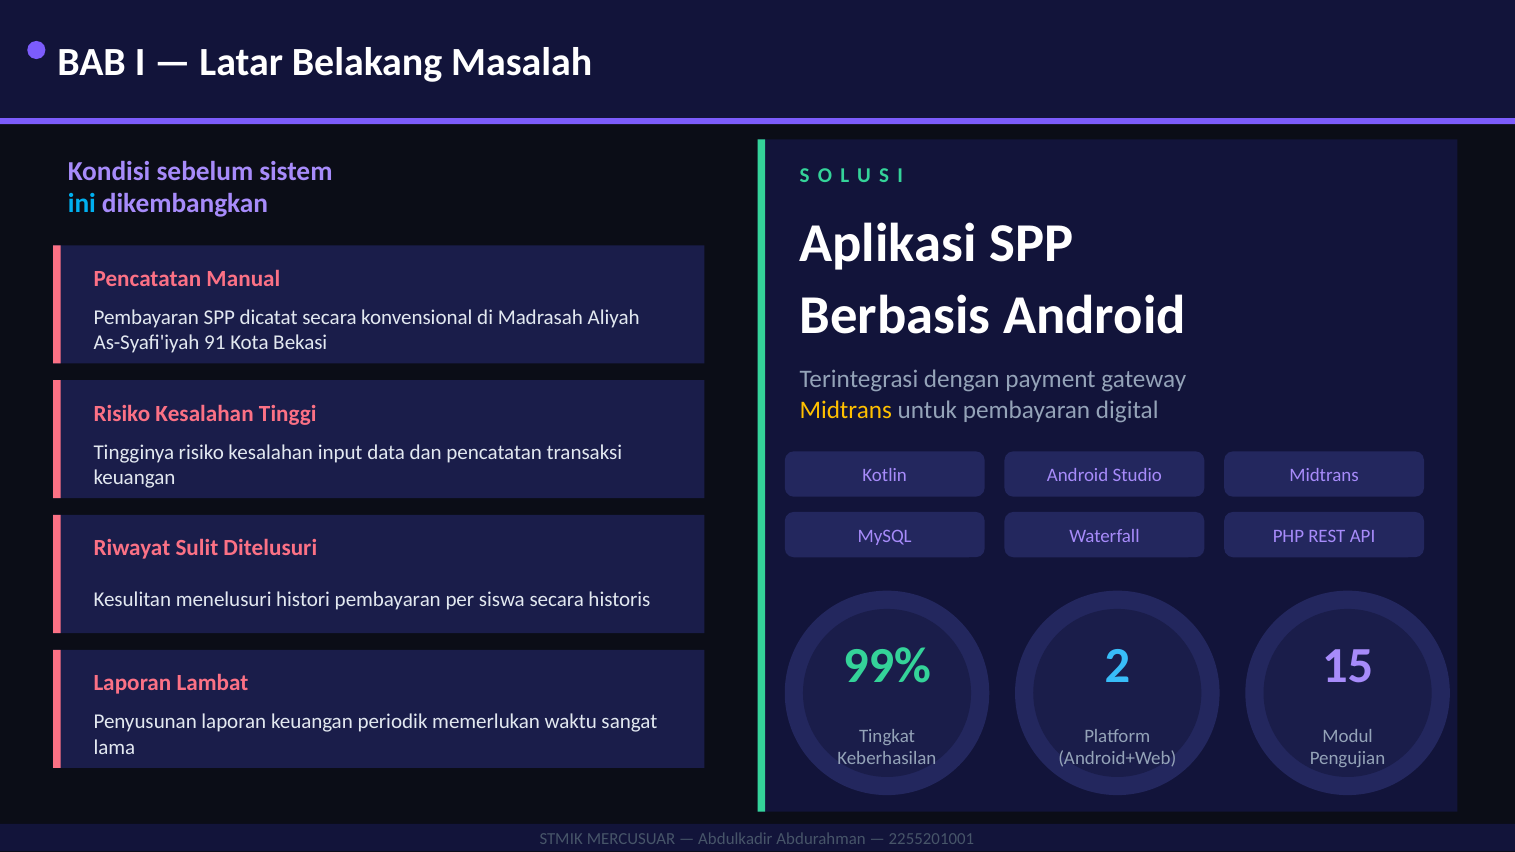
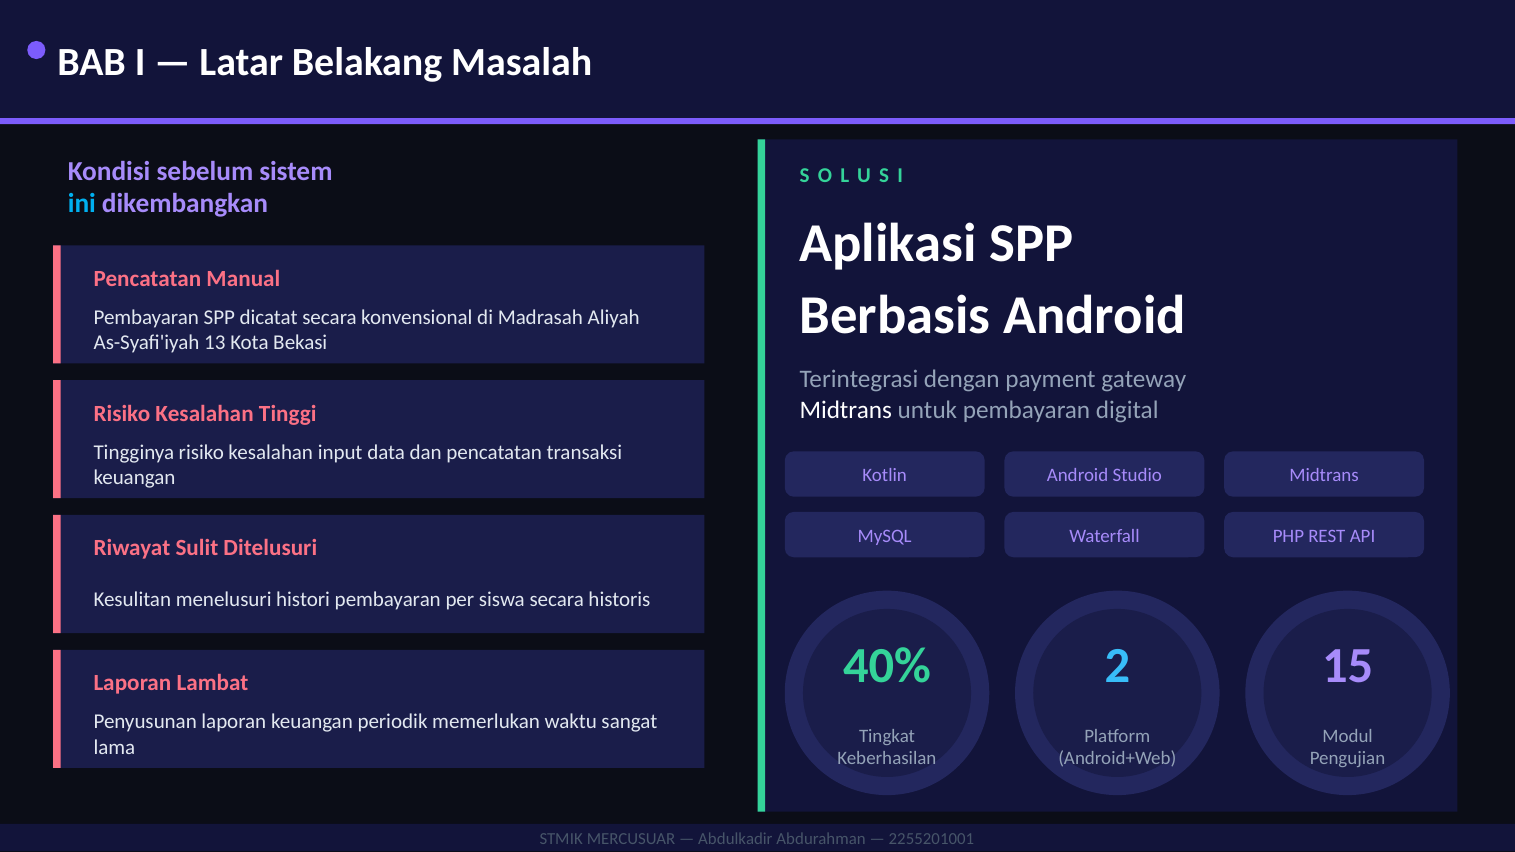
91: 91 -> 13
Midtrans at (846, 410) colour: yellow -> white
99%: 99% -> 40%
